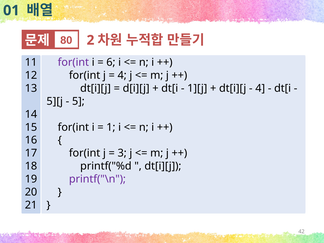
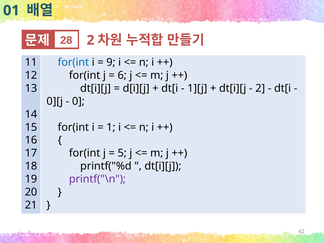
80: 80 -> 28
for(int at (73, 62) colour: purple -> blue
6: 6 -> 9
4 at (122, 75): 4 -> 6
4 at (260, 88): 4 -> 2
5][j: 5][j -> 0][j
5: 5 -> 0
3: 3 -> 5
